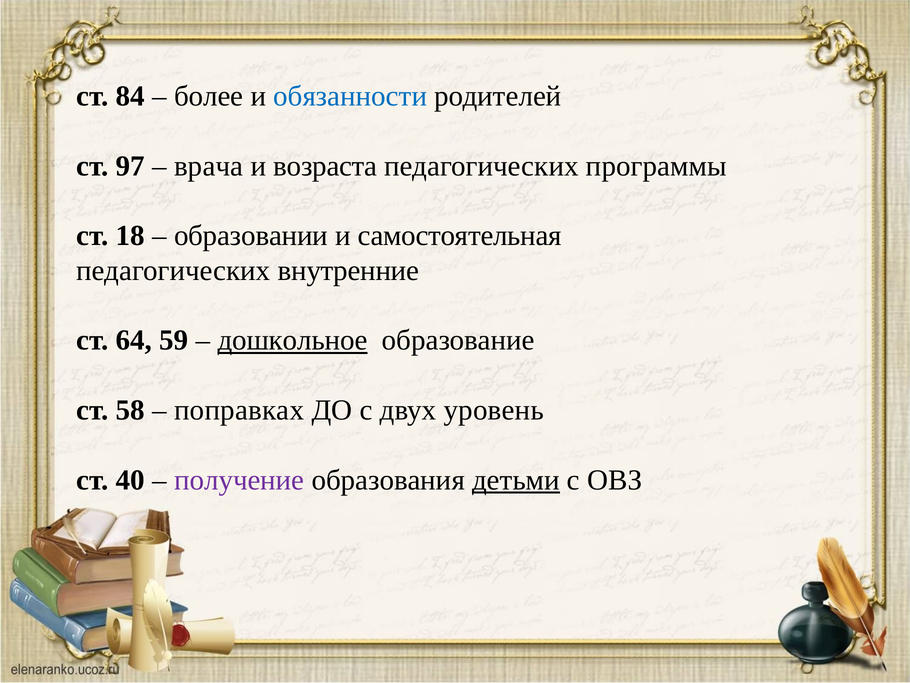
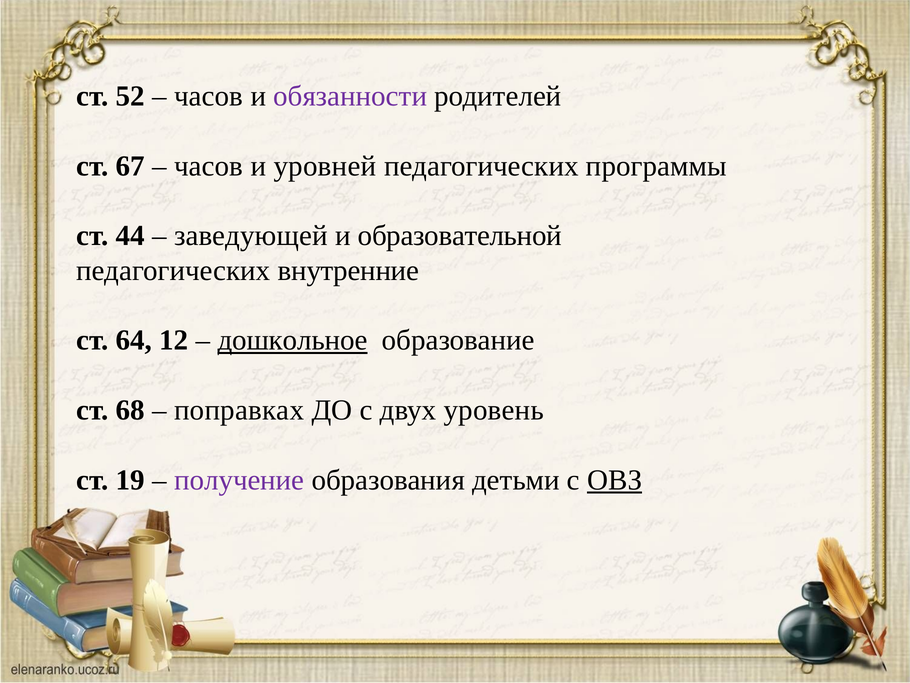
84: 84 -> 52
более at (209, 96): более -> часов
обязанности colour: blue -> purple
97: 97 -> 67
врача at (209, 166): врача -> часов
возраста: возраста -> уровней
18: 18 -> 44
образовании: образовании -> заведующей
самостоятельная: самостоятельная -> образовательной
59: 59 -> 12
58: 58 -> 68
40: 40 -> 19
детьми underline: present -> none
ОВЗ underline: none -> present
